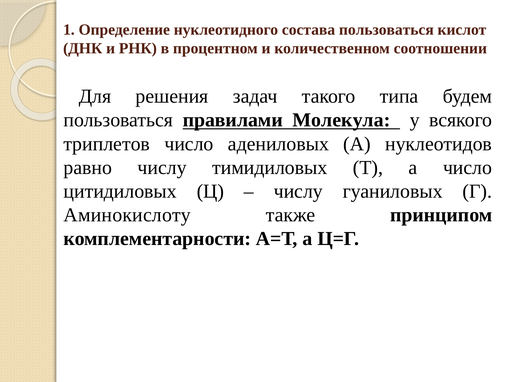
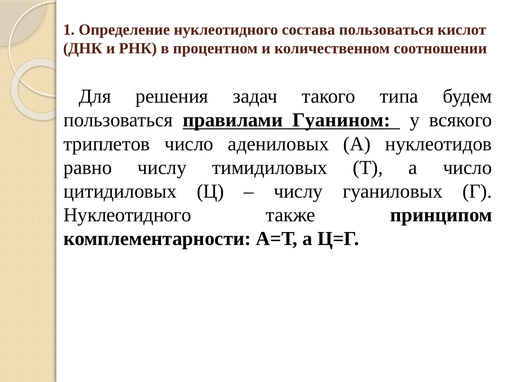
Молекула: Молекула -> Гуанином
Аминокислоту at (127, 215): Аминокислоту -> Нуклеотидного
